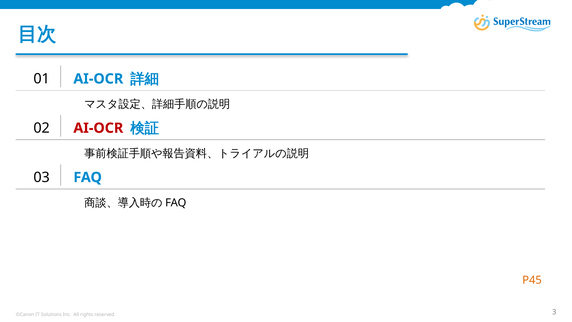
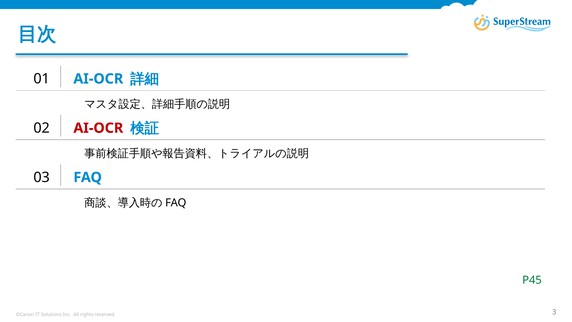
P45 colour: orange -> green
